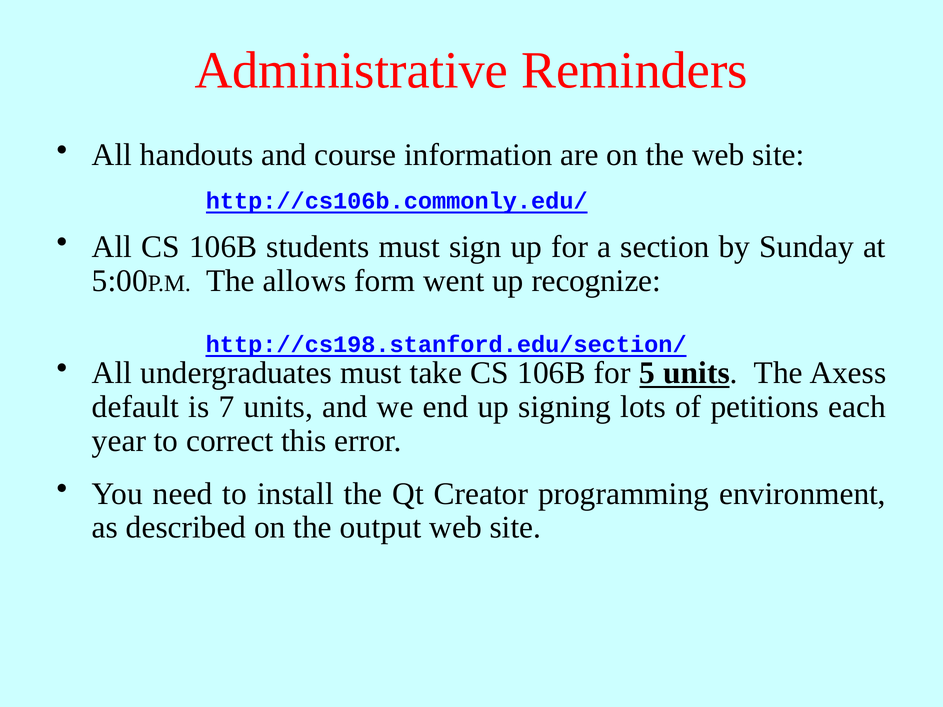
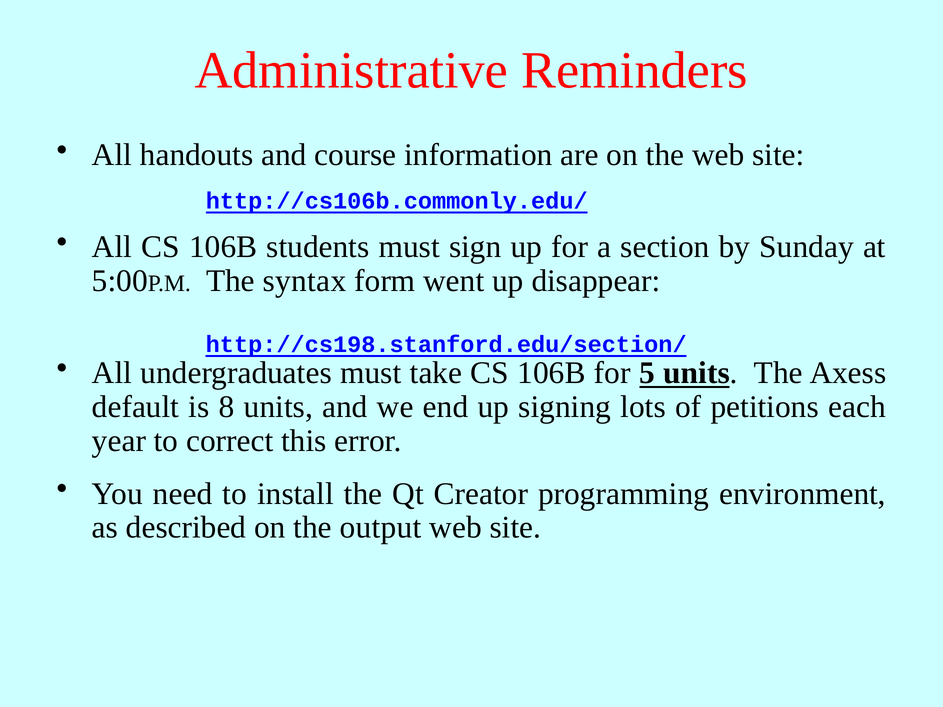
allows: allows -> syntax
recognize: recognize -> disappear
7: 7 -> 8
